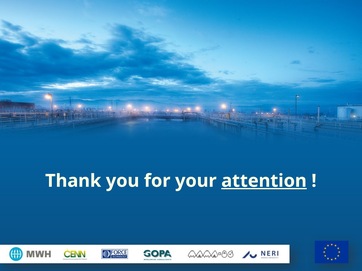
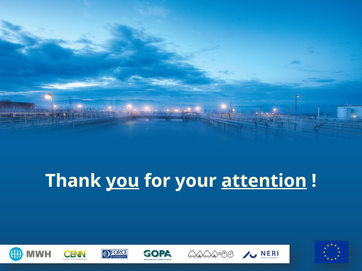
you underline: none -> present
